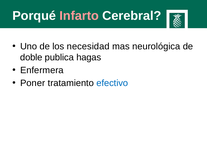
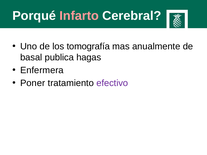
necesidad: necesidad -> tomografía
neurológica: neurológica -> anualmente
doble: doble -> basal
efectivo colour: blue -> purple
